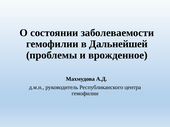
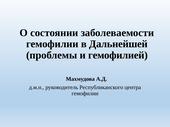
врожденное: врожденное -> гемофилией
